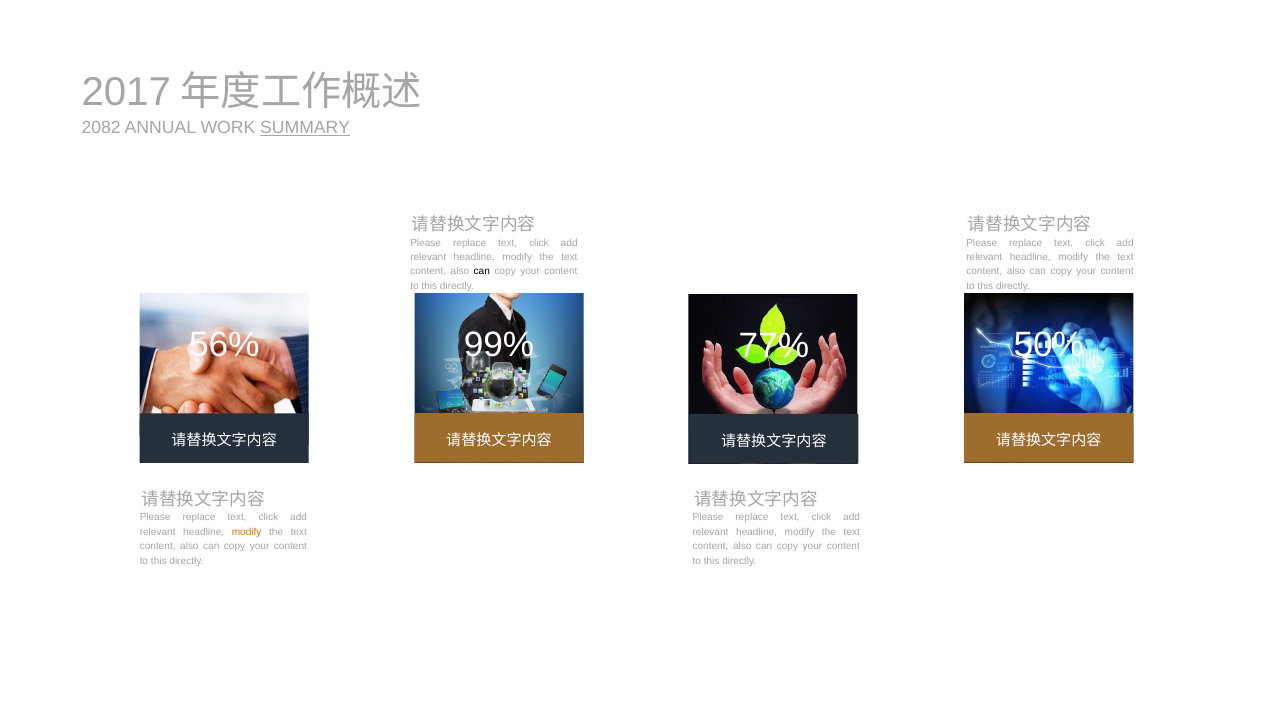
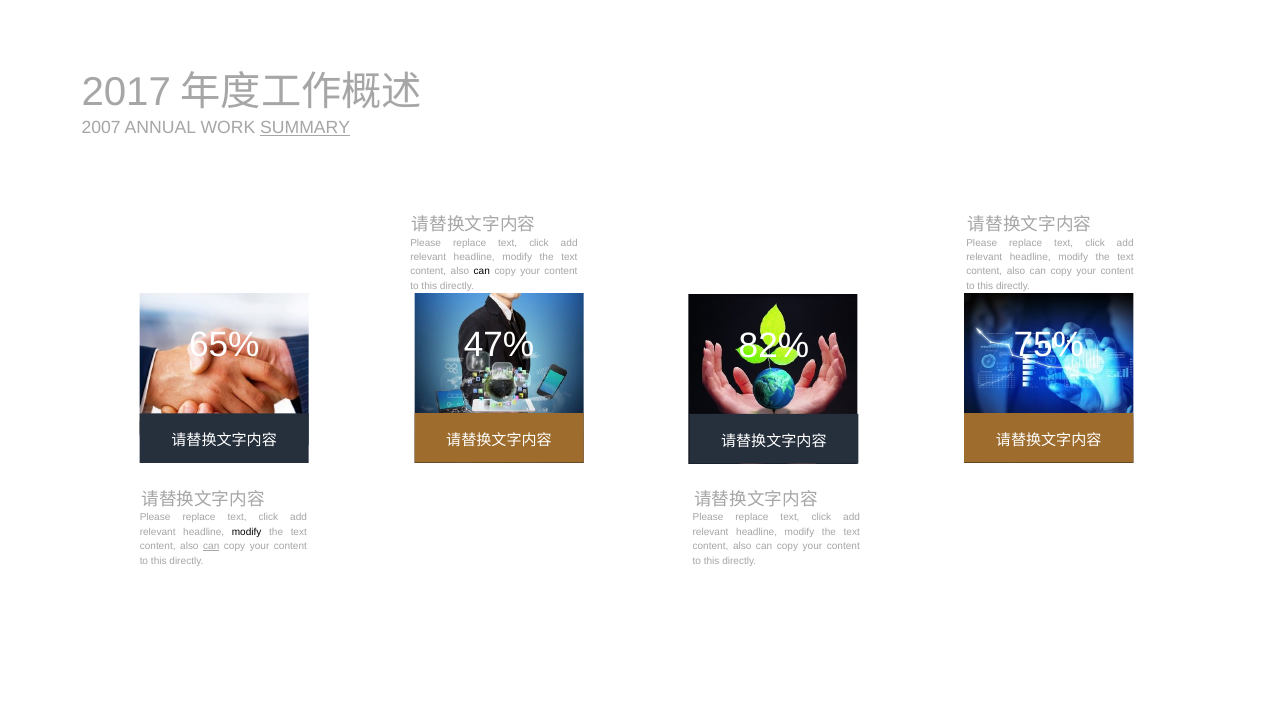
2082: 2082 -> 2007
99%: 99% -> 47%
50%: 50% -> 75%
56%: 56% -> 65%
77%: 77% -> 82%
modify at (247, 532) colour: orange -> black
can at (211, 546) underline: none -> present
